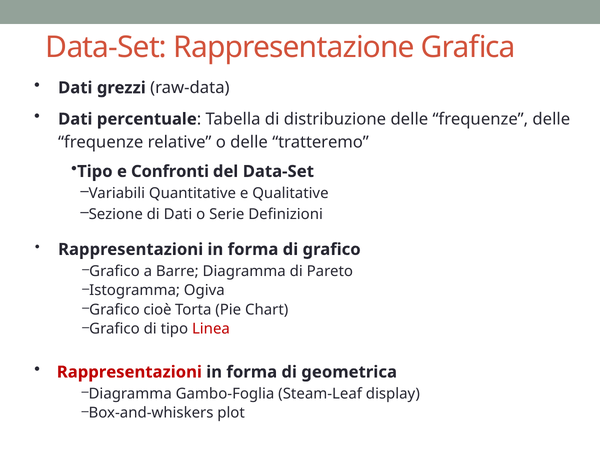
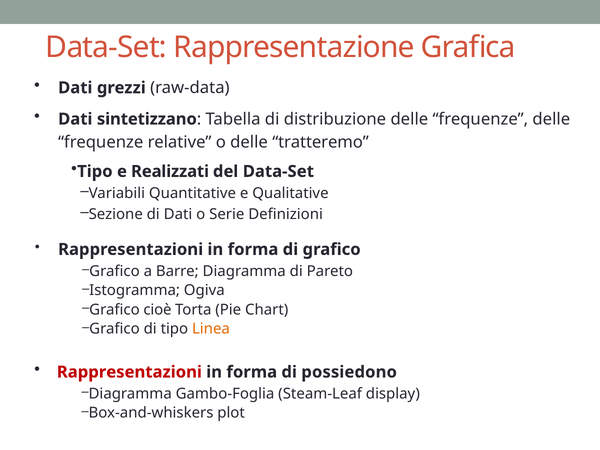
percentuale: percentuale -> sintetizzano
Confronti: Confronti -> Realizzati
Linea colour: red -> orange
geometrica: geometrica -> possiedono
